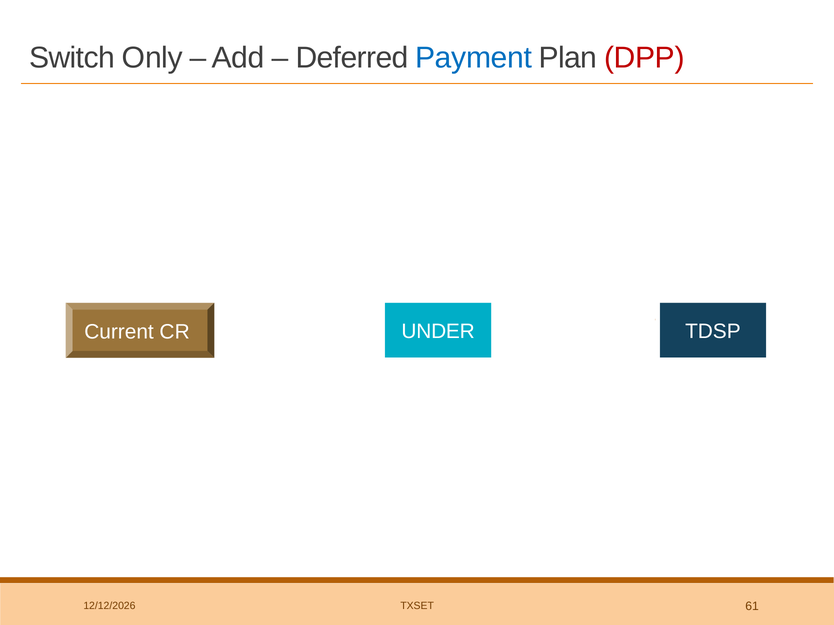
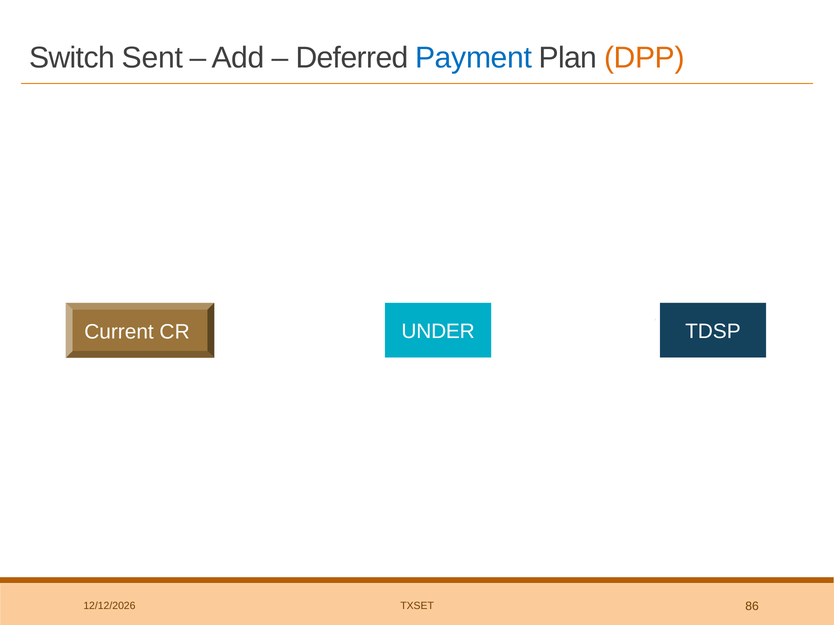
Only: Only -> Sent
DPP colour: red -> orange
61: 61 -> 86
